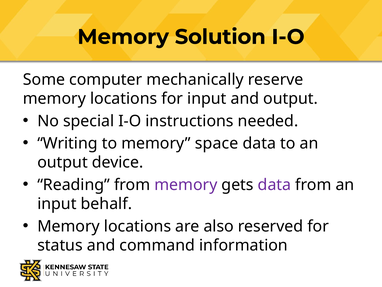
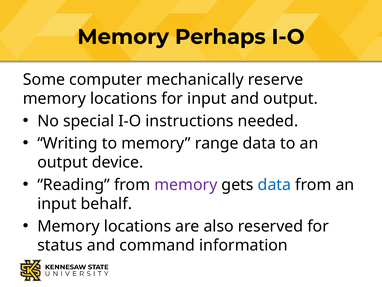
Solution: Solution -> Perhaps
space: space -> range
data at (274, 184) colour: purple -> blue
